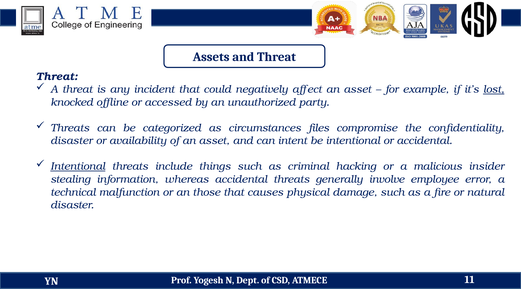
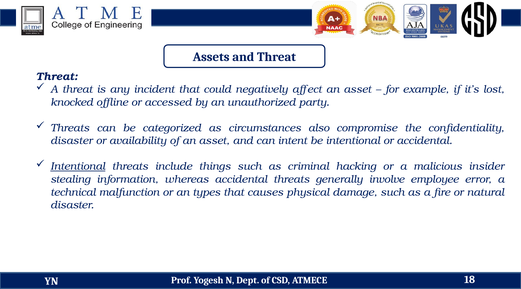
lost underline: present -> none
files: files -> also
those: those -> types
11: 11 -> 18
